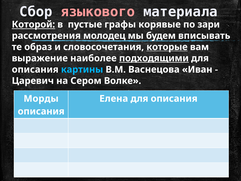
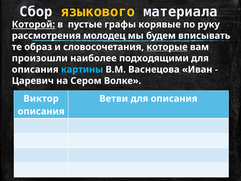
языкового colour: pink -> yellow
зари: зари -> руку
выражение: выражение -> произошли
подходящими underline: present -> none
Морды: Морды -> Виктор
Елена: Елена -> Ветви
